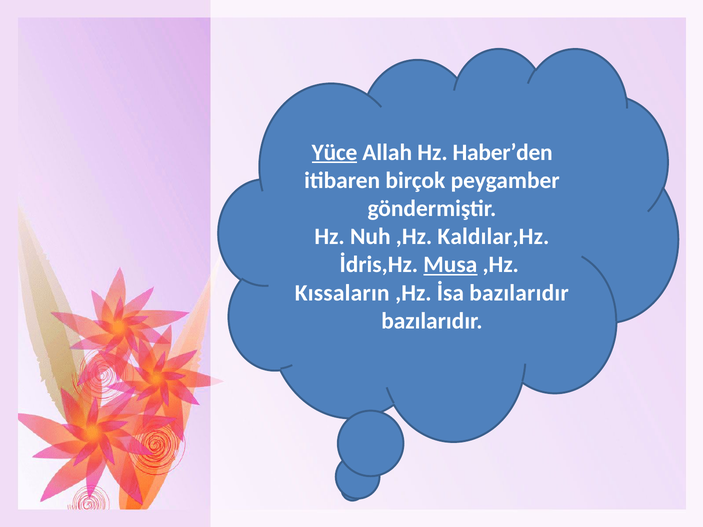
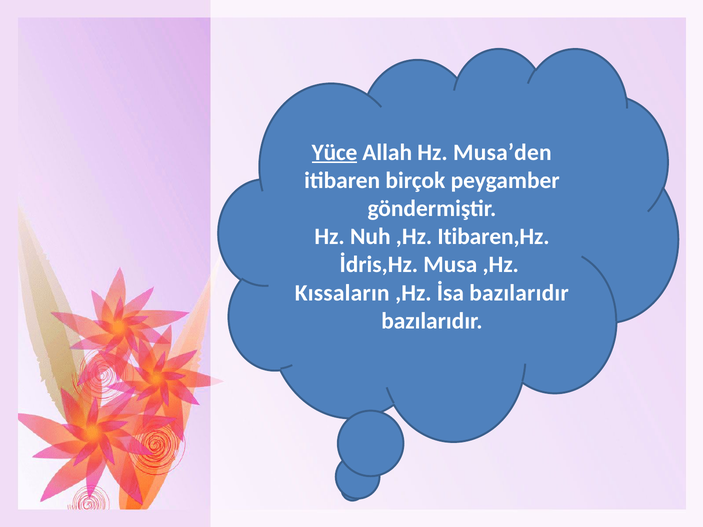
Haber’den: Haber’den -> Musa’den
Kaldılar,Hz: Kaldılar,Hz -> Itibaren,Hz
Musa underline: present -> none
